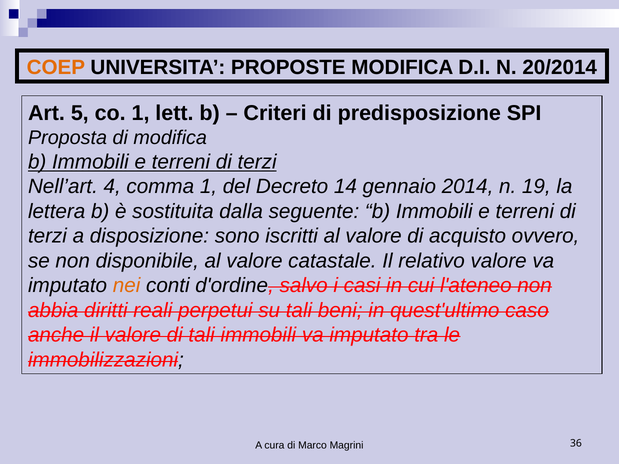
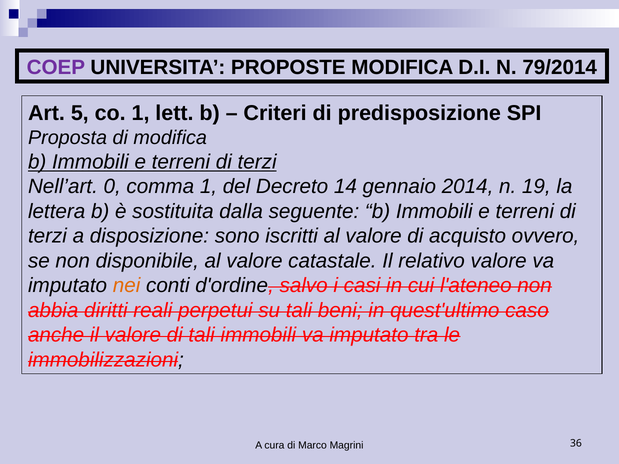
COEP colour: orange -> purple
20/2014: 20/2014 -> 79/2014
4: 4 -> 0
